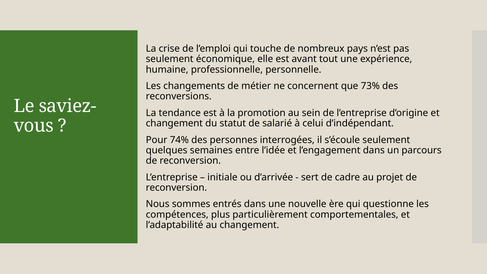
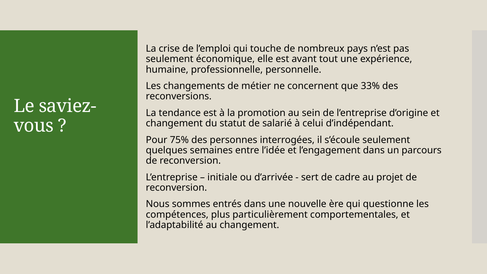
73%: 73% -> 33%
74%: 74% -> 75%
